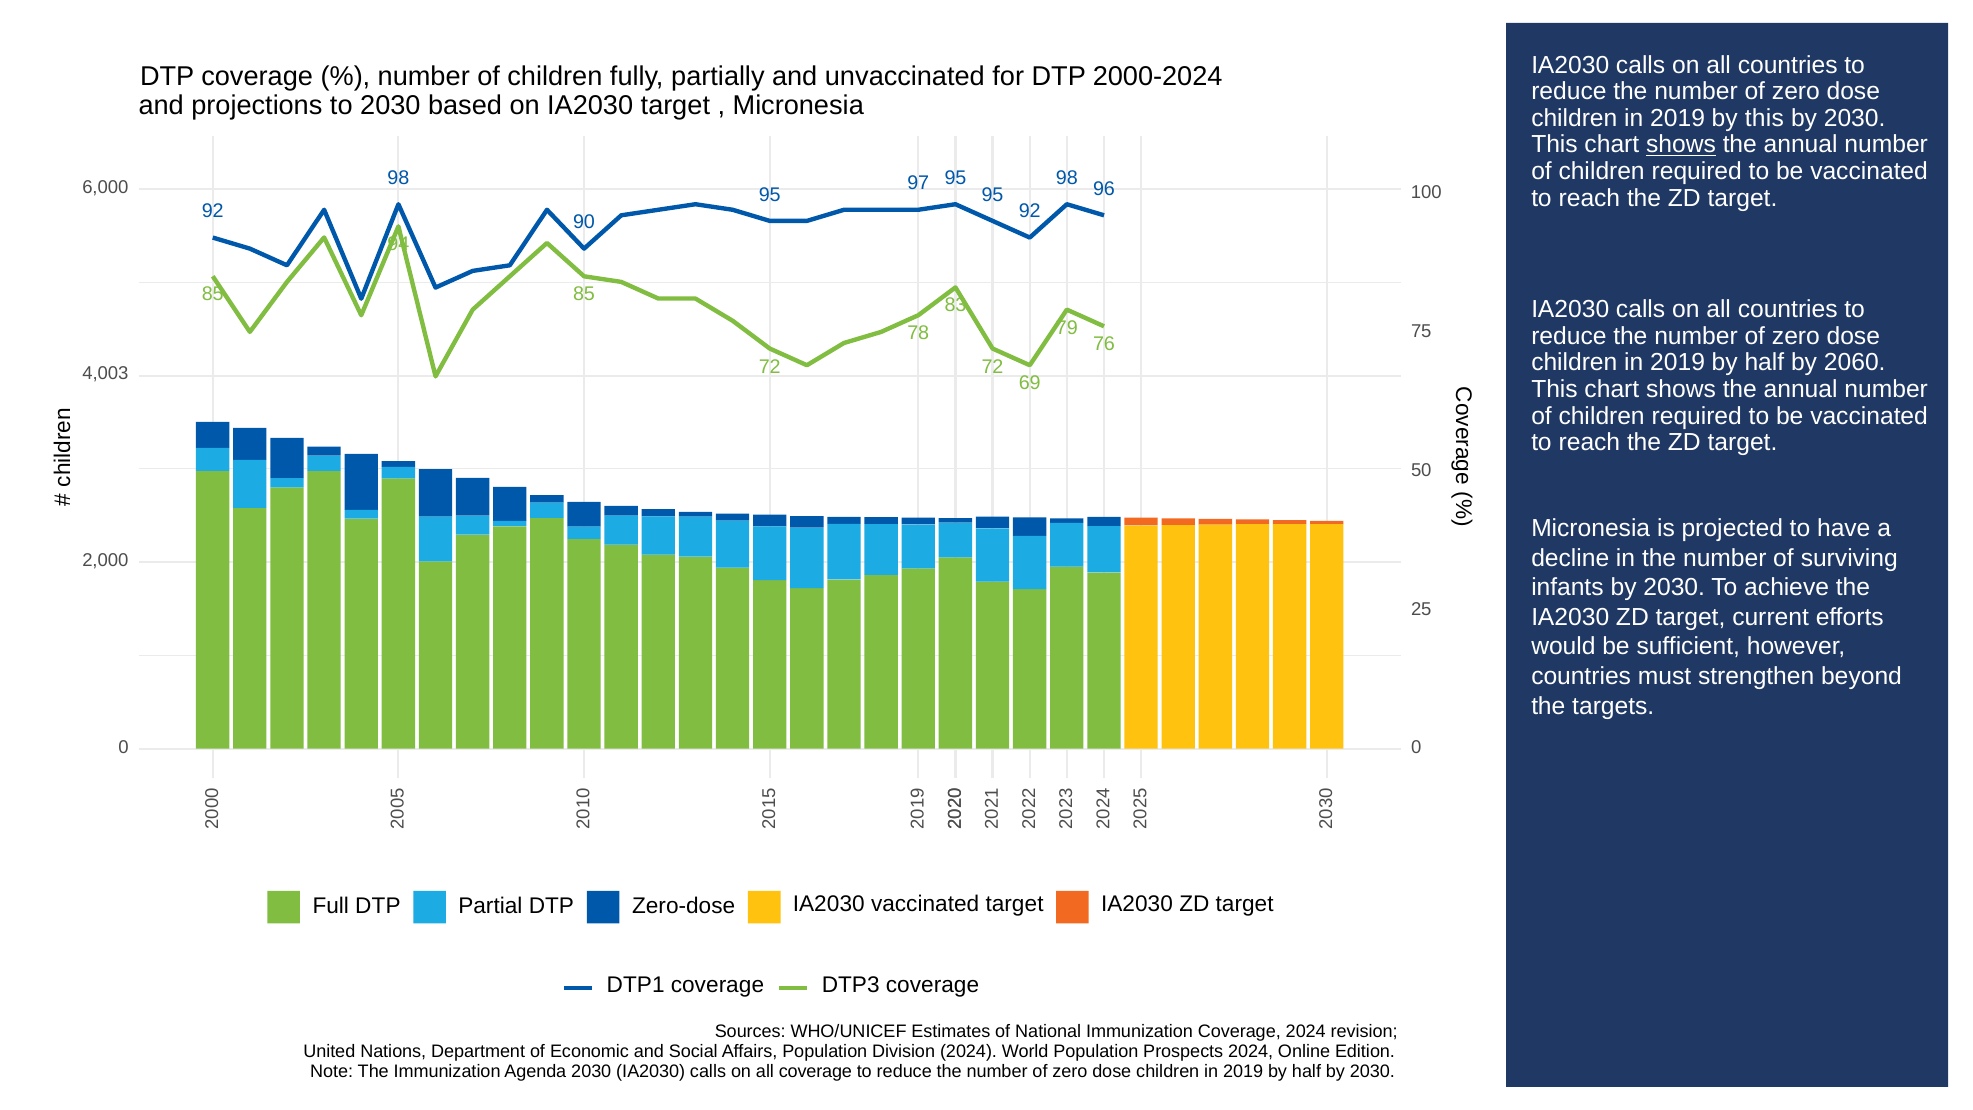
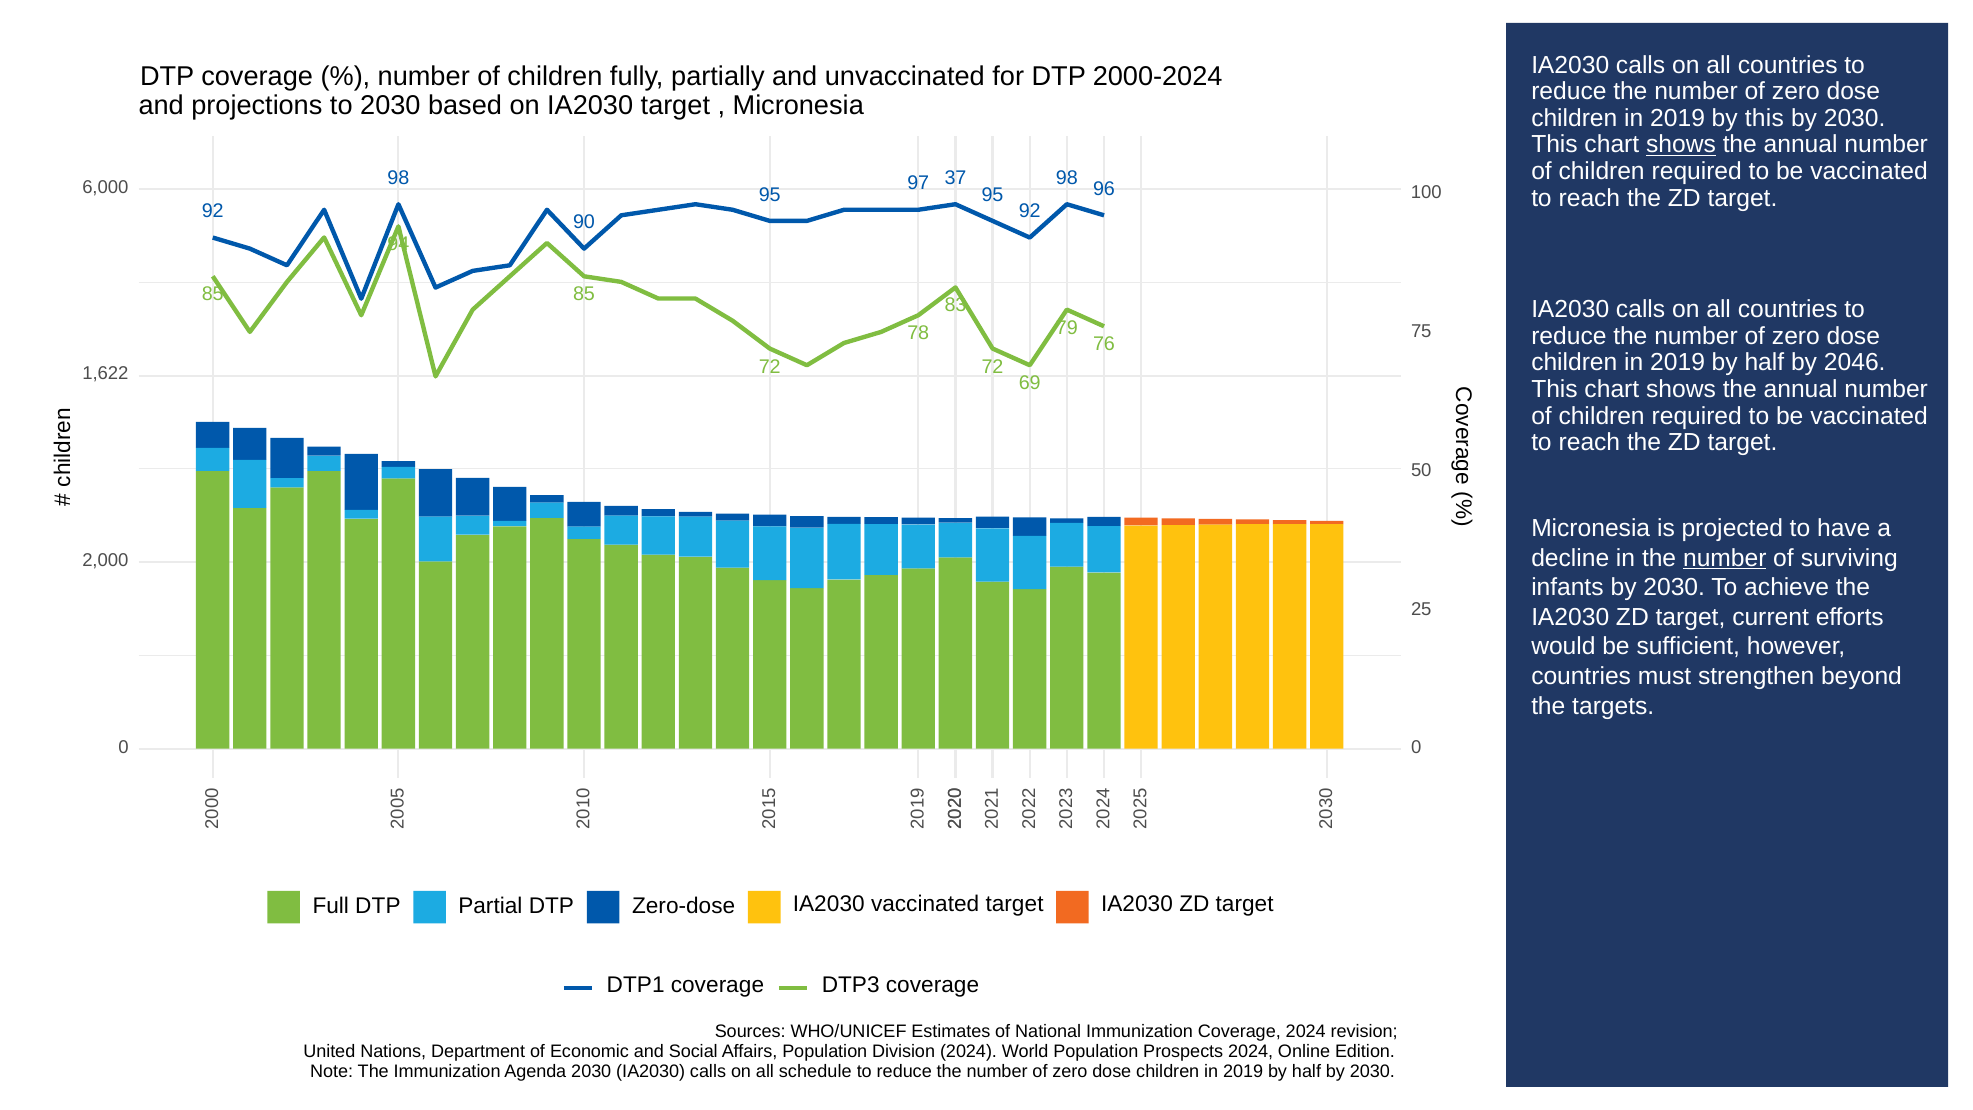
97 95: 95 -> 37
2060: 2060 -> 2046
4,003: 4,003 -> 1,622
number at (1725, 558) underline: none -> present
all coverage: coverage -> schedule
